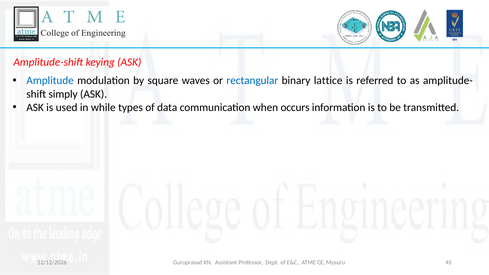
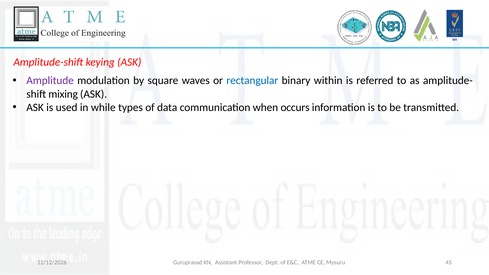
Amplitude colour: blue -> purple
lattice: lattice -> within
simply: simply -> mixing
